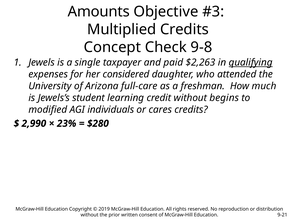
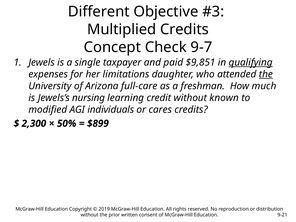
Amounts: Amounts -> Different
9-8: 9-8 -> 9-7
$2,263: $2,263 -> $9,851
considered: considered -> limitations
the at (266, 74) underline: none -> present
student: student -> nursing
begins: begins -> known
2,990: 2,990 -> 2,300
23%: 23% -> 50%
$280: $280 -> $899
